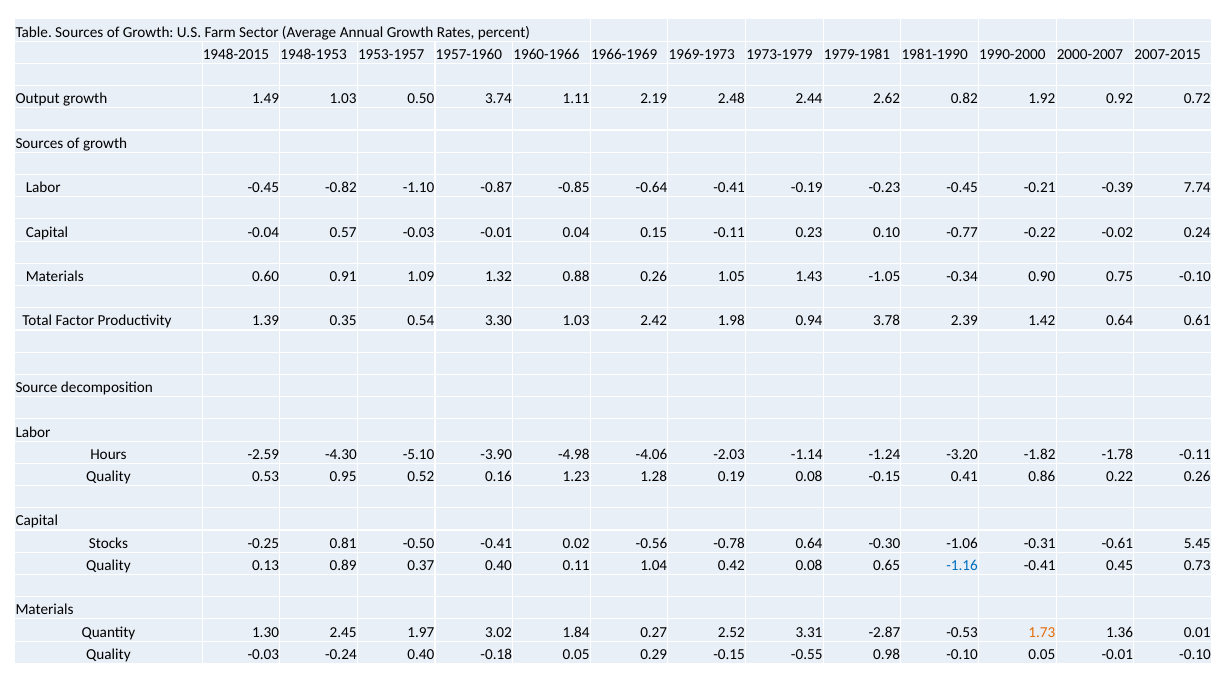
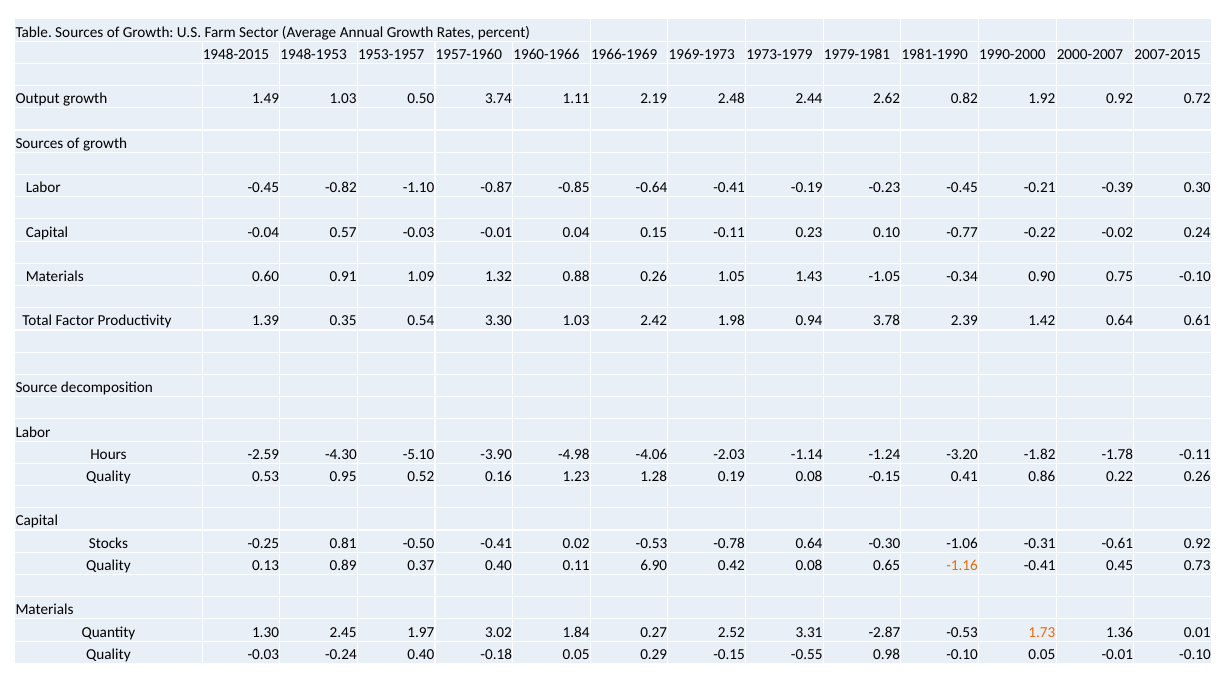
7.74: 7.74 -> 0.30
0.02 -0.56: -0.56 -> -0.53
-0.61 5.45: 5.45 -> 0.92
1.04: 1.04 -> 6.90
-1.16 colour: blue -> orange
